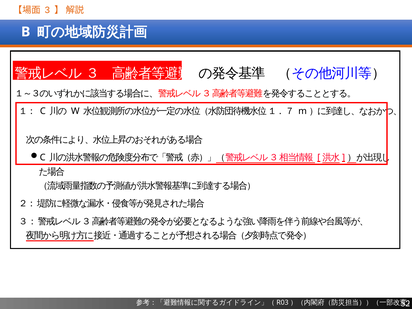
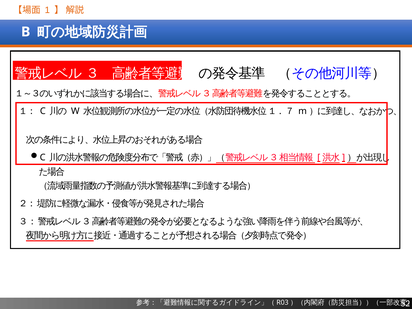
3: 3 -> 1
